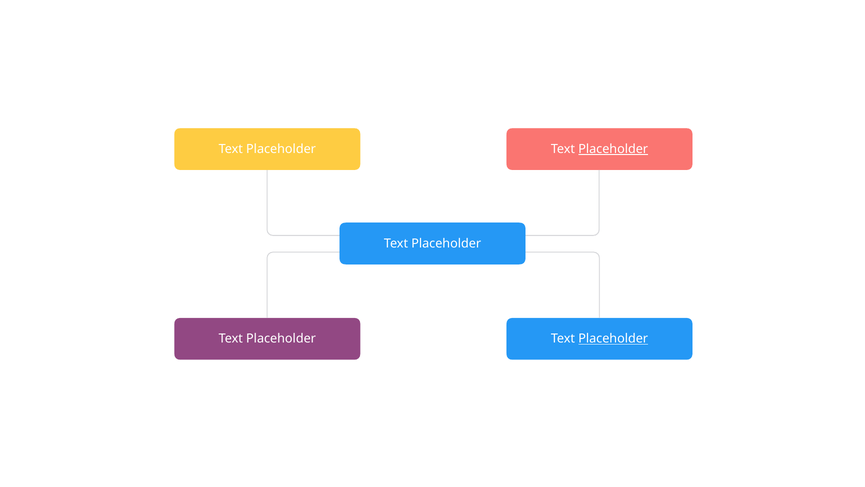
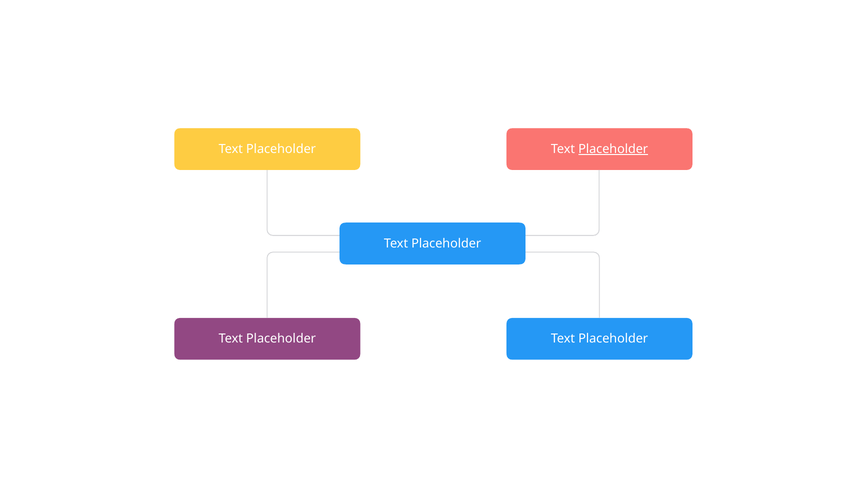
Placeholder at (613, 338) underline: present -> none
